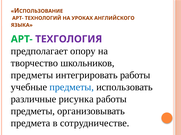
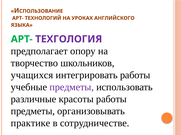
предметы at (32, 75): предметы -> учащихся
предметы at (72, 88) colour: blue -> purple
рисунка: рисунка -> красоты
предмета: предмета -> практике
